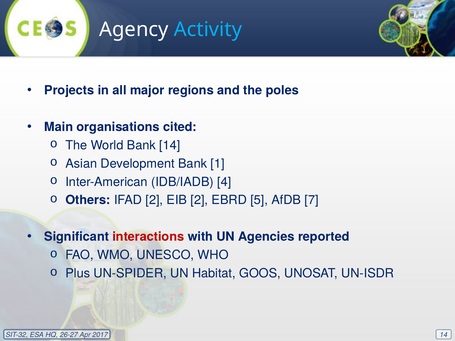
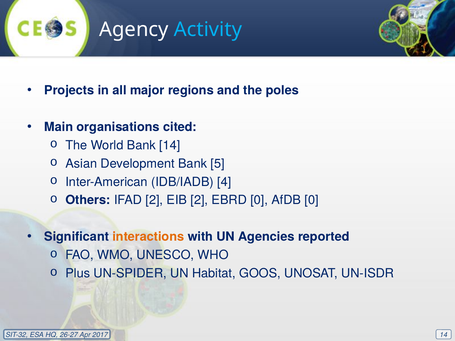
1: 1 -> 5
EBRD 5: 5 -> 0
AfDB 7: 7 -> 0
interactions colour: red -> orange
